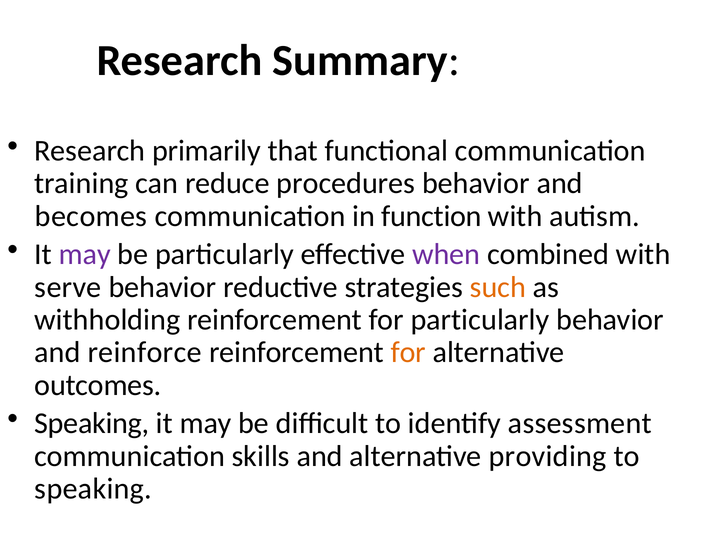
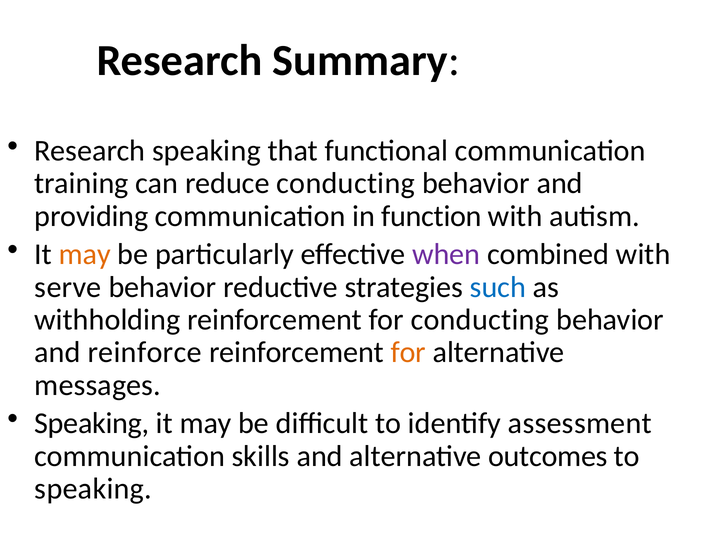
Research primarily: primarily -> speaking
reduce procedures: procedures -> conducting
becomes: becomes -> providing
may at (85, 254) colour: purple -> orange
such colour: orange -> blue
for particularly: particularly -> conducting
outcomes: outcomes -> messages
providing: providing -> outcomes
